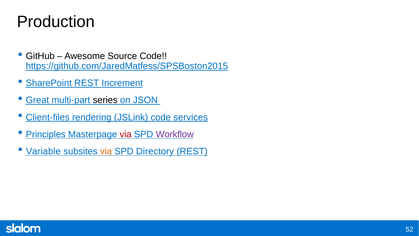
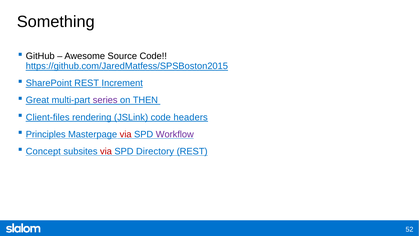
Production: Production -> Something
series colour: black -> purple
JSON: JSON -> THEN
services: services -> headers
Variable: Variable -> Concept
via at (106, 151) colour: orange -> red
